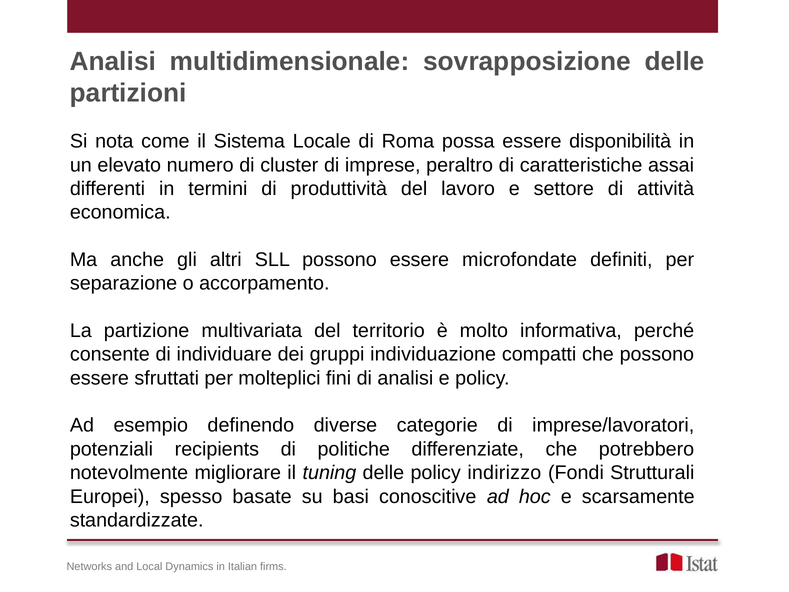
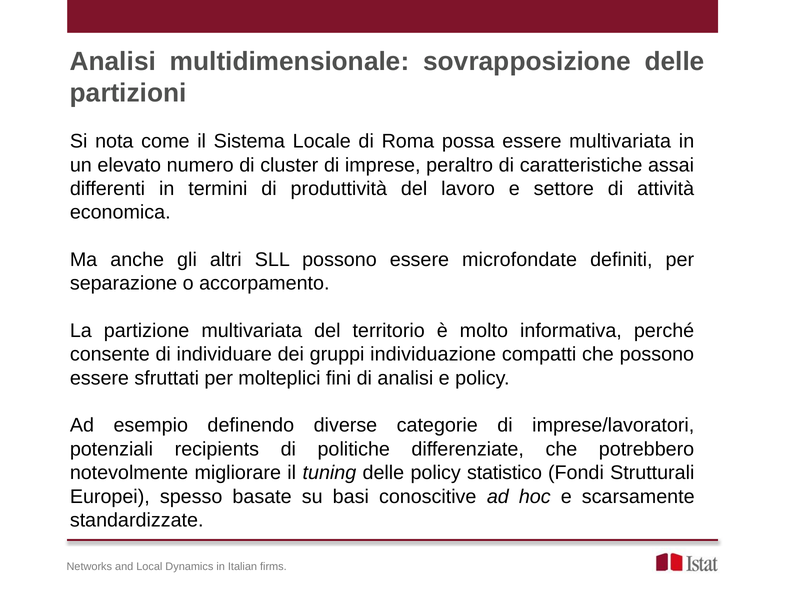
essere disponibilità: disponibilità -> multivariata
indirizzo: indirizzo -> statistico
